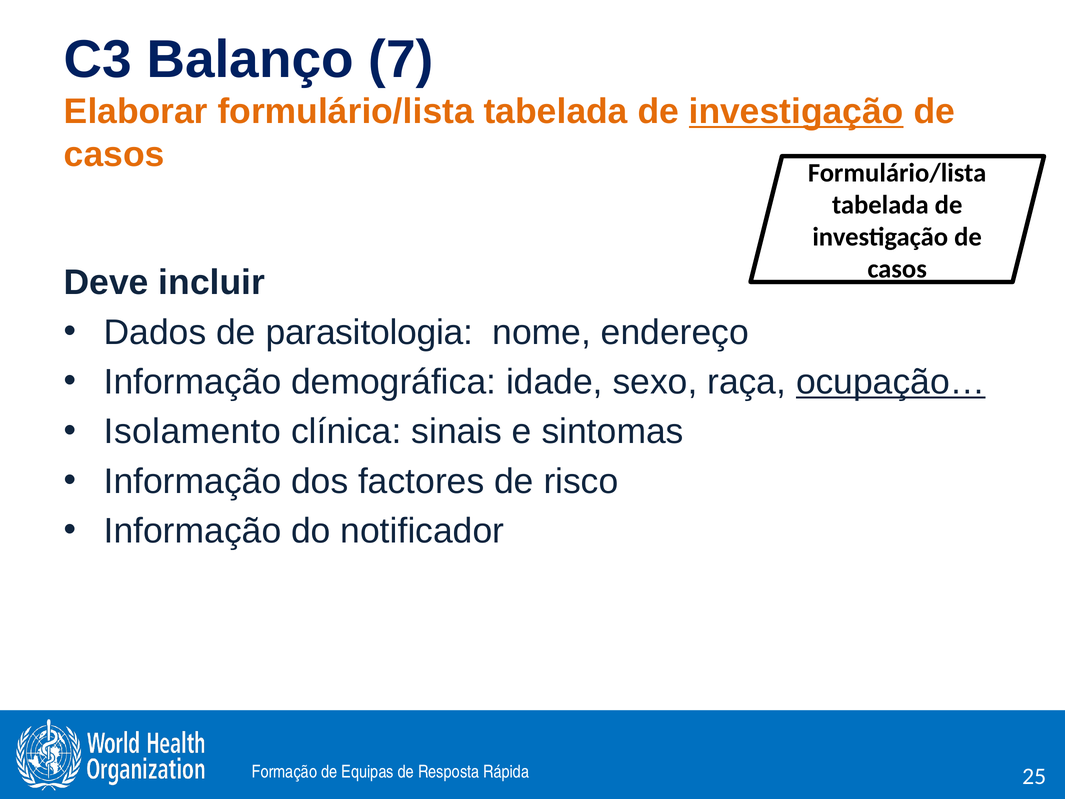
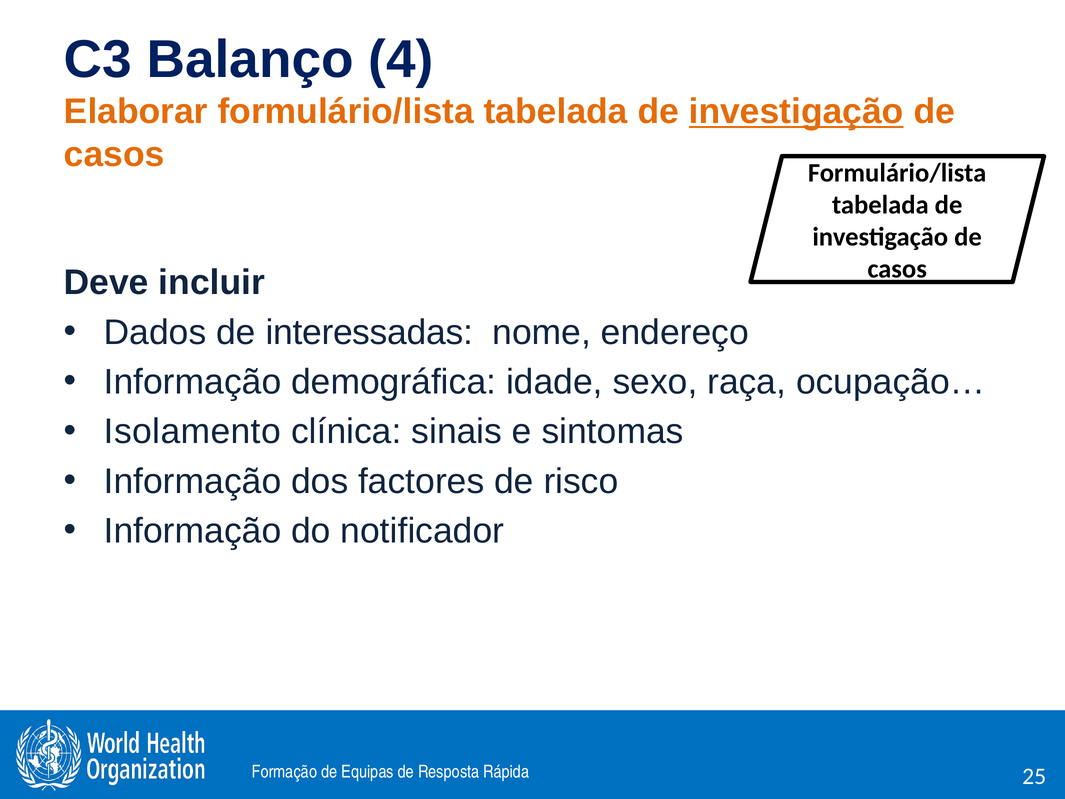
7: 7 -> 4
parasitologia: parasitologia -> interessadas
ocupação… underline: present -> none
